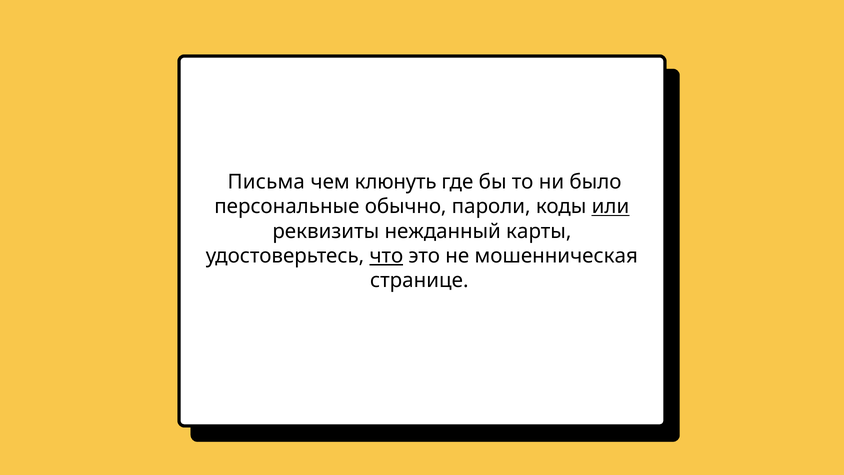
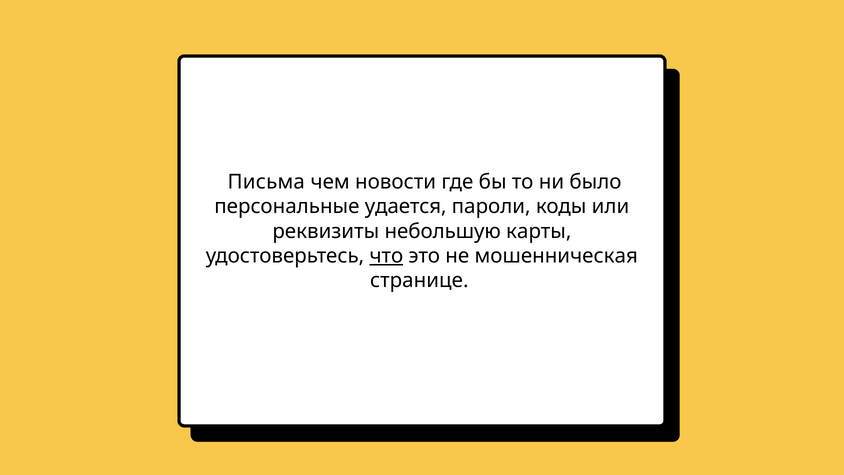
клюнуть: клюнуть -> новости
обычно: обычно -> удaется
или underline: present -> none
нежданный: нежданный -> небольшую
